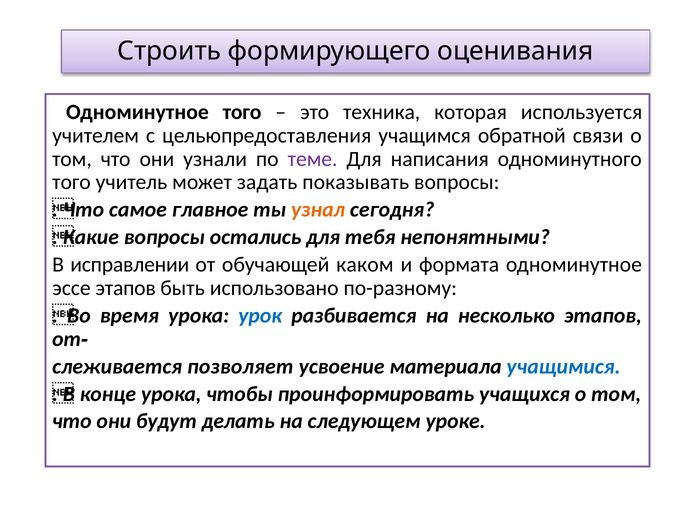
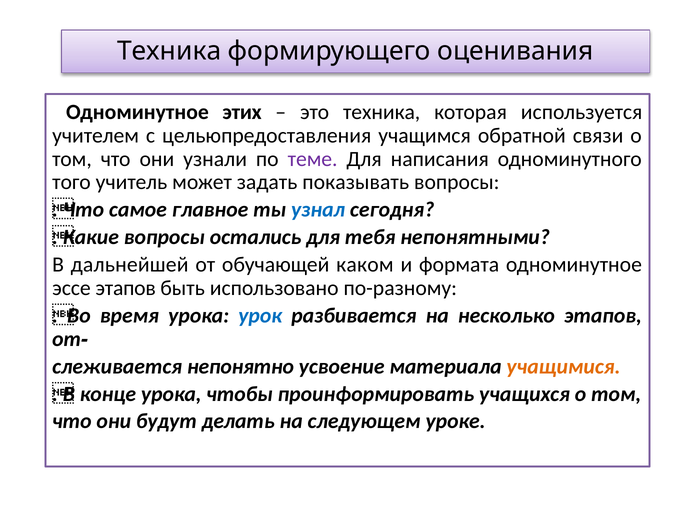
Строить at (169, 51): Строить -> Техника
Одноминутное того: того -> этих
узнал colour: orange -> blue
исправлении: исправлении -> дальнейшей
позволяет: позволяет -> непонятно
учащимися colour: blue -> orange
